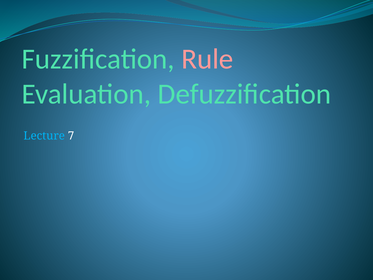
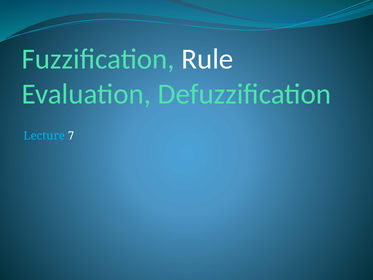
Rule colour: pink -> white
